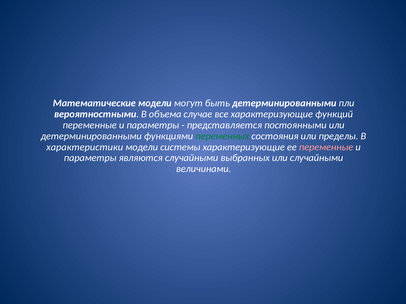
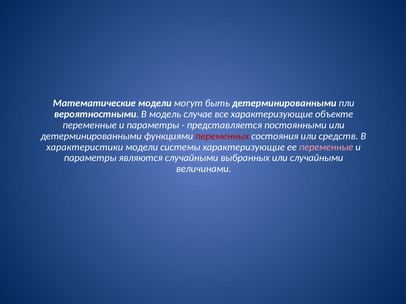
объема: объема -> модель
функций: функций -> объекте
переменных colour: green -> red
пределы: пределы -> средств
